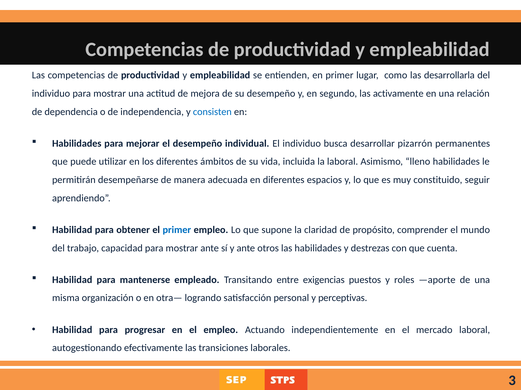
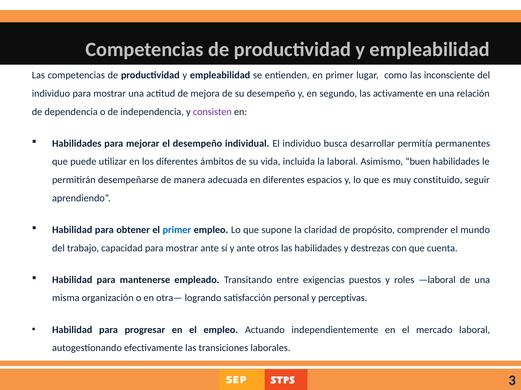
desarrollarla: desarrollarla -> inconsciente
consisten colour: blue -> purple
pizarrón: pizarrón -> permitía
lleno: lleno -> buen
—aporte: —aporte -> —laboral
